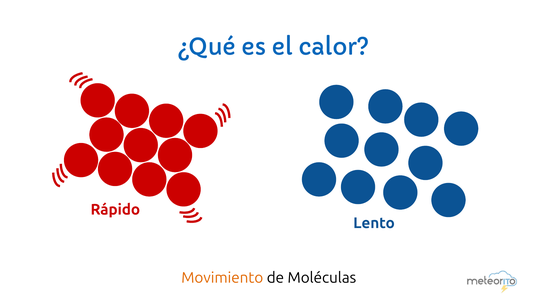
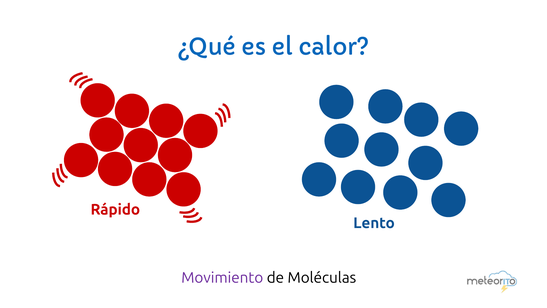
Movimiento colour: orange -> purple
